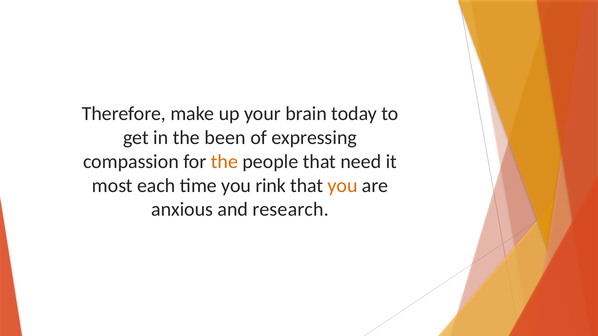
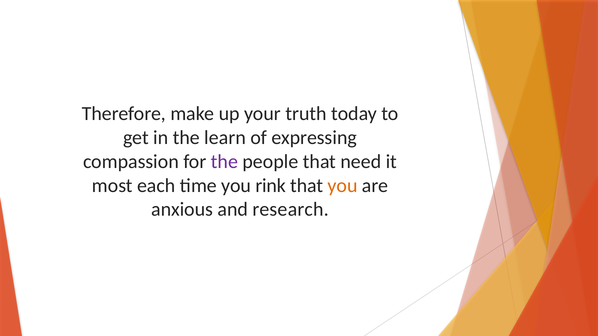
brain: brain -> truth
been: been -> learn
the at (225, 162) colour: orange -> purple
